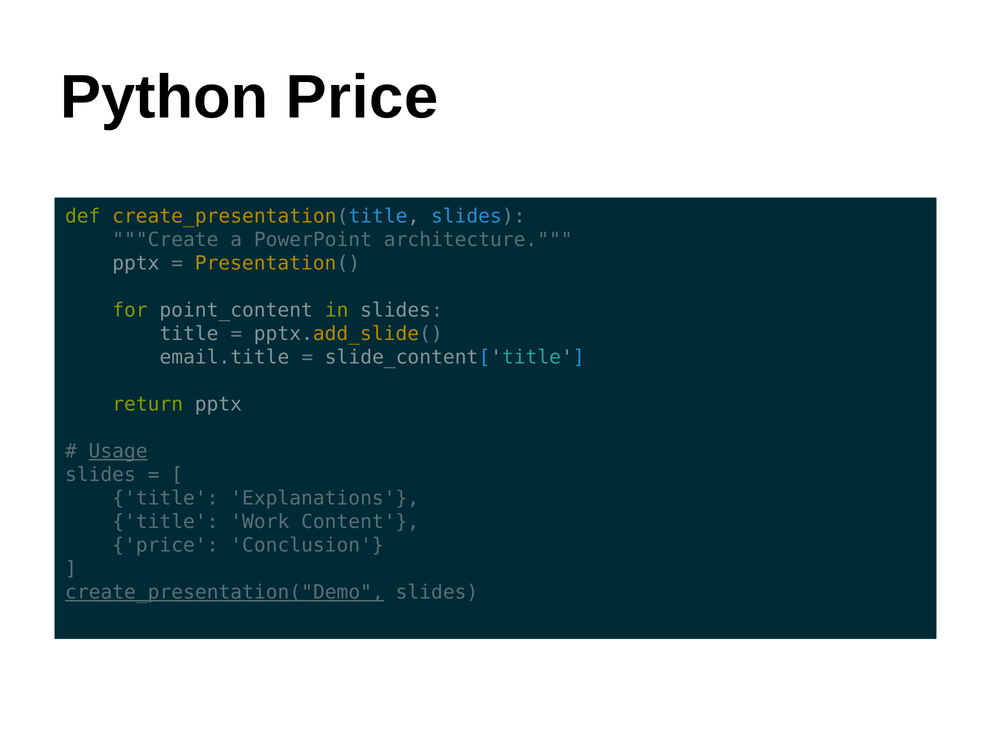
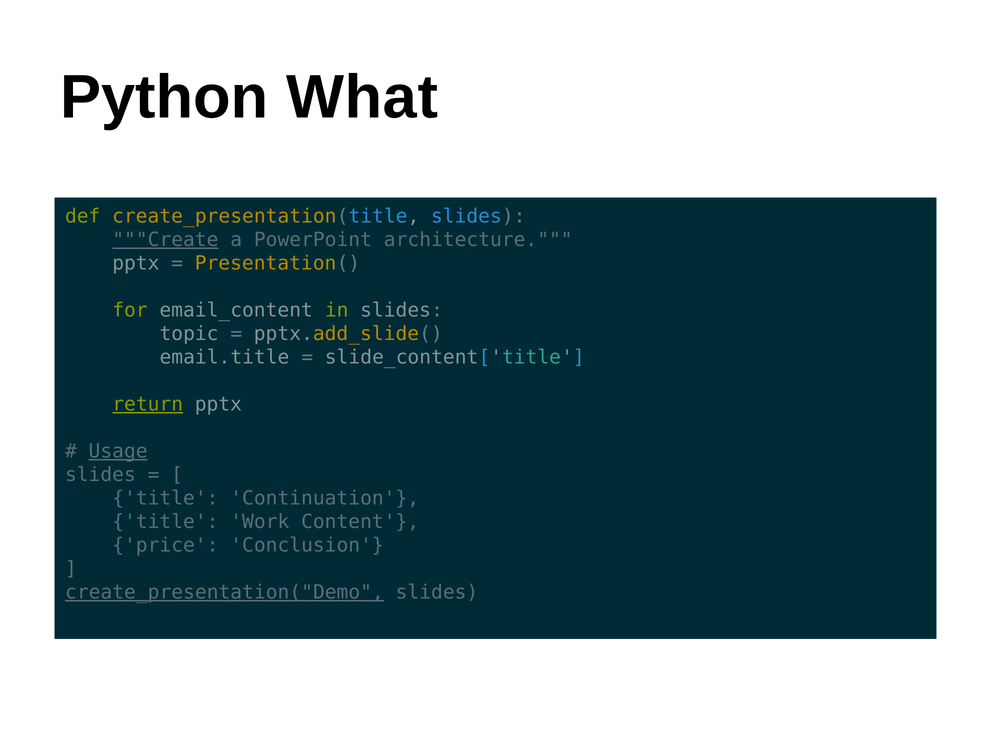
Python Price: Price -> What
Create underline: none -> present
point_content: point_content -> email_content
title at (189, 334): title -> topic
return underline: none -> present
Explanations: Explanations -> Continuation
